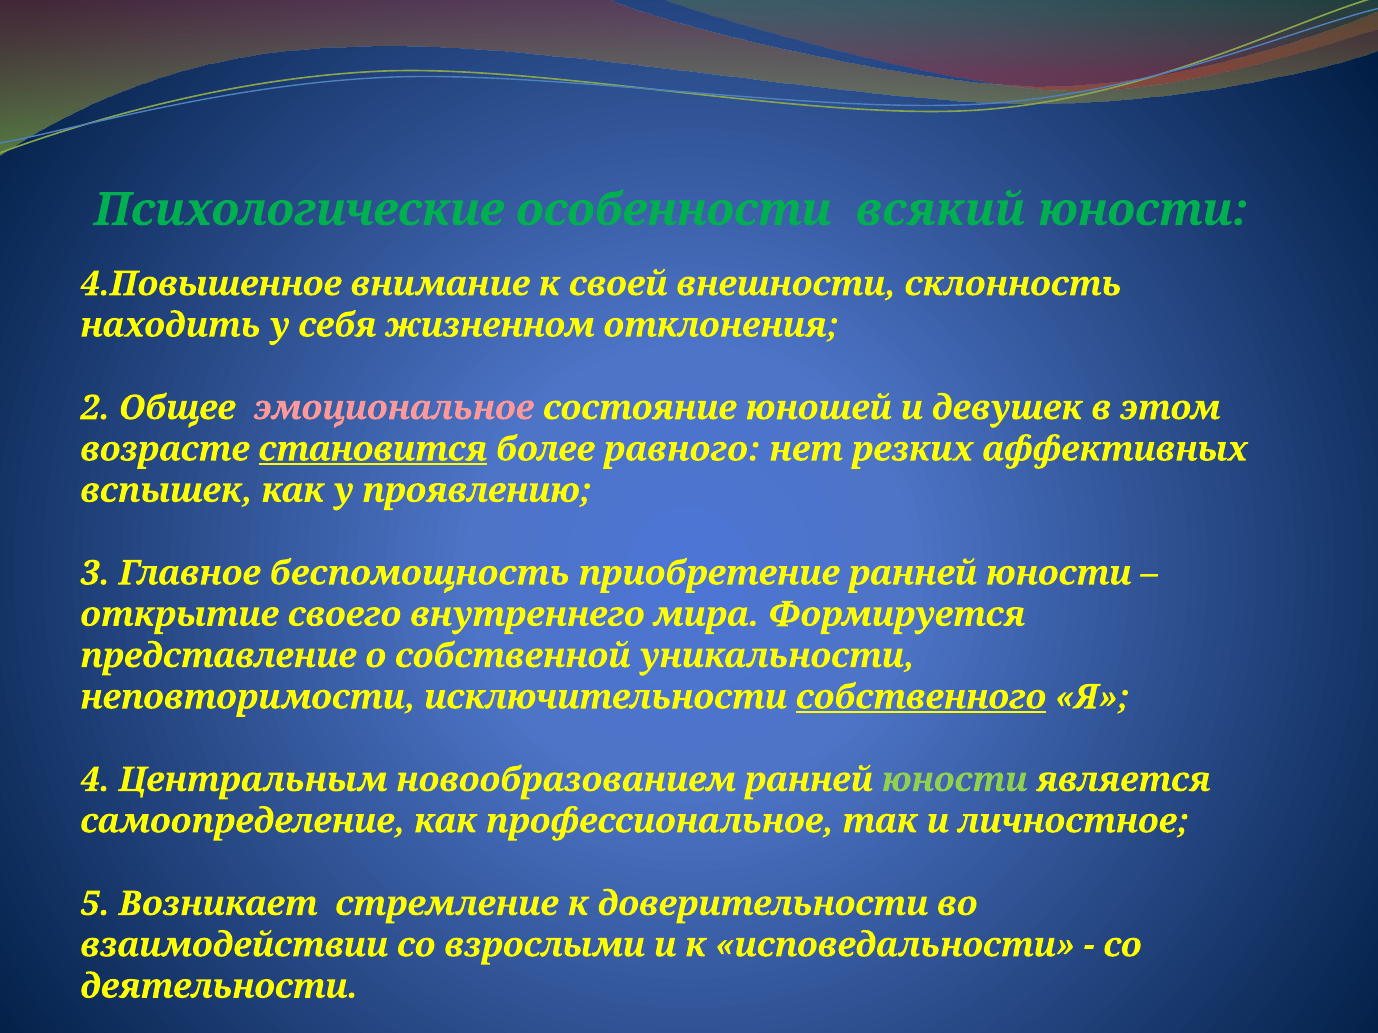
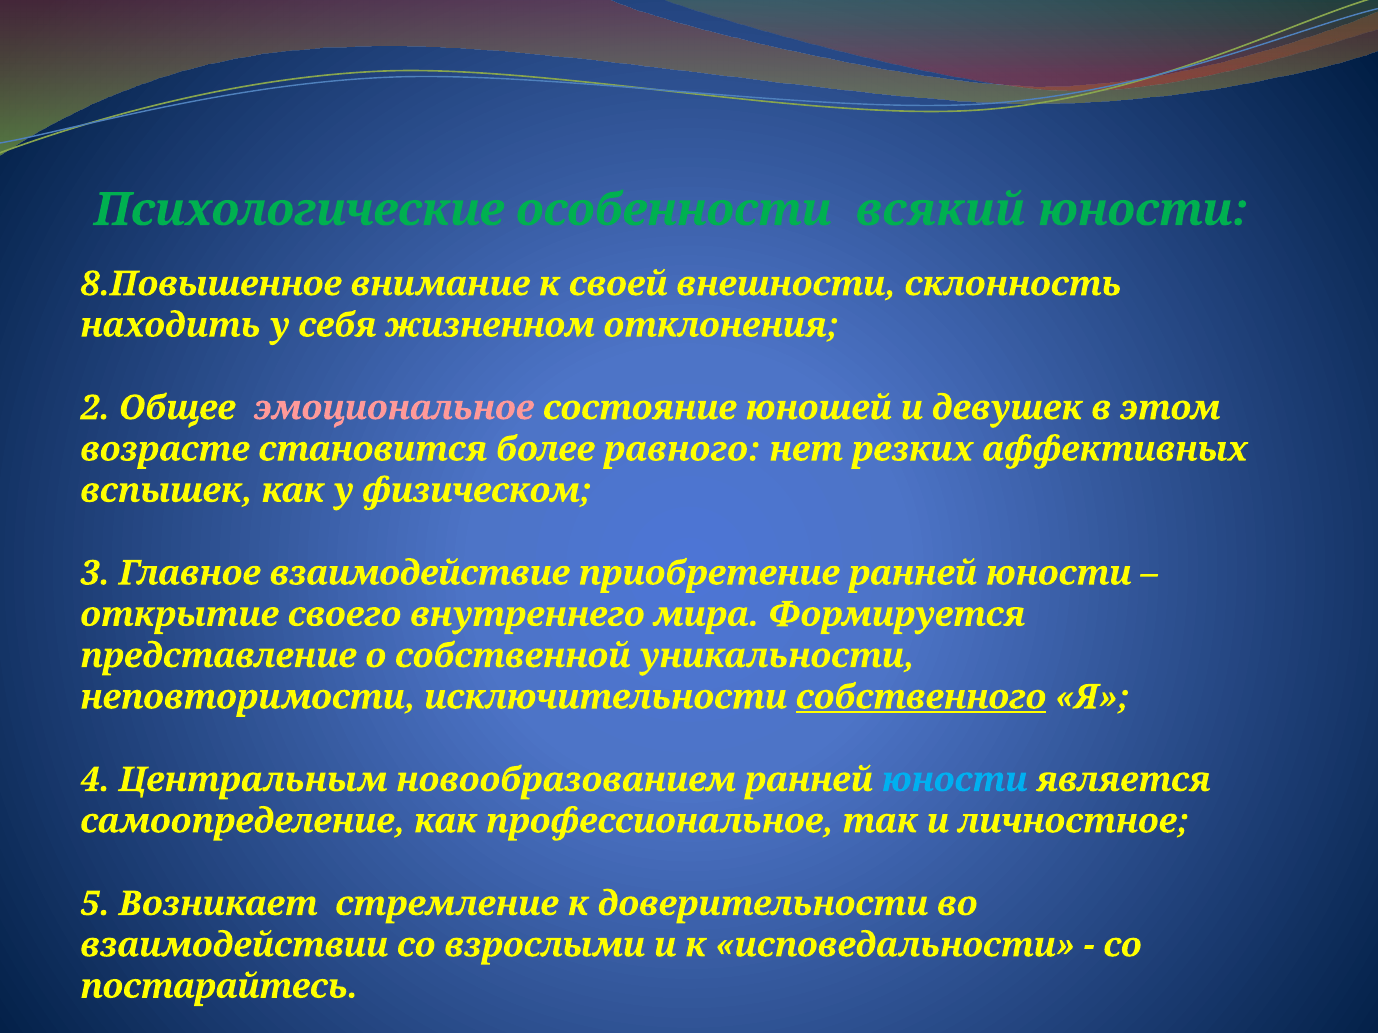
4.Повышенное: 4.Повышенное -> 8.Повышенное
становится underline: present -> none
проявлению: проявлению -> физическом
беспомощность: беспомощность -> взаимодействие
юности at (955, 780) colour: light green -> light blue
деятельности: деятельности -> постарайтесь
